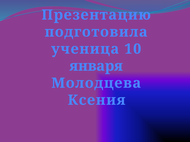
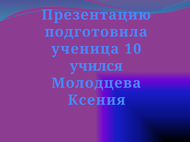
января: января -> учился
